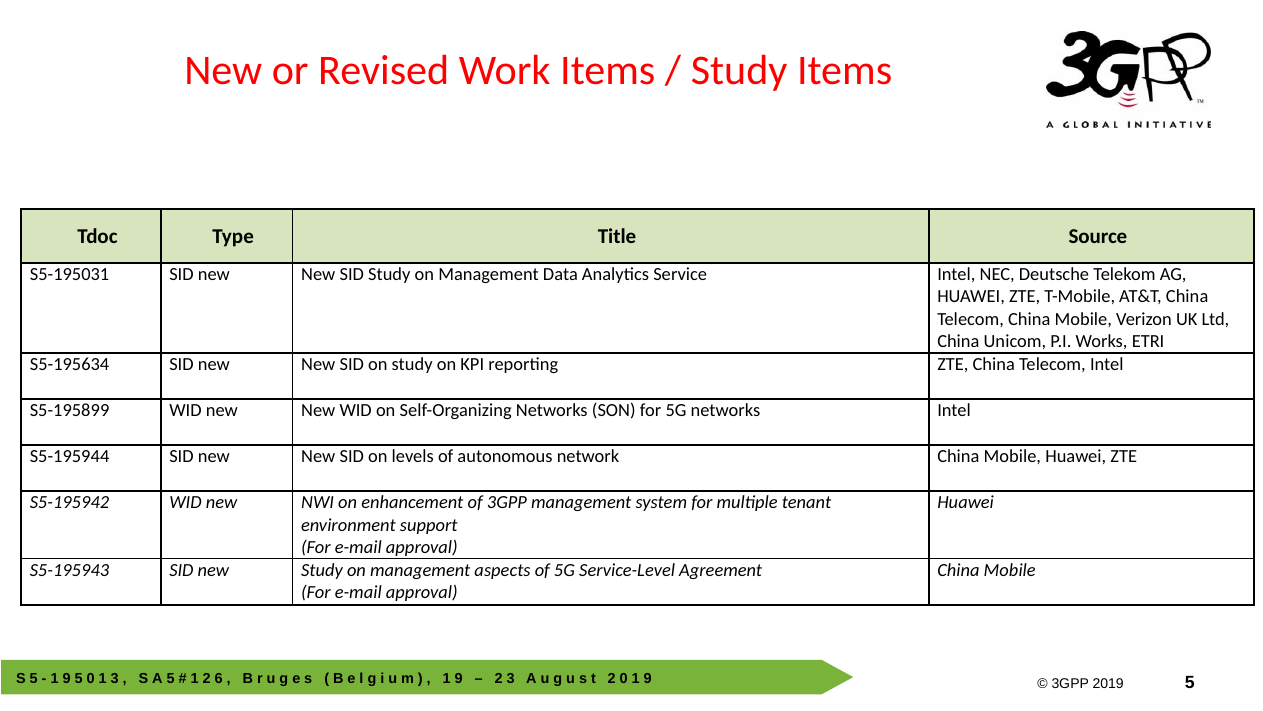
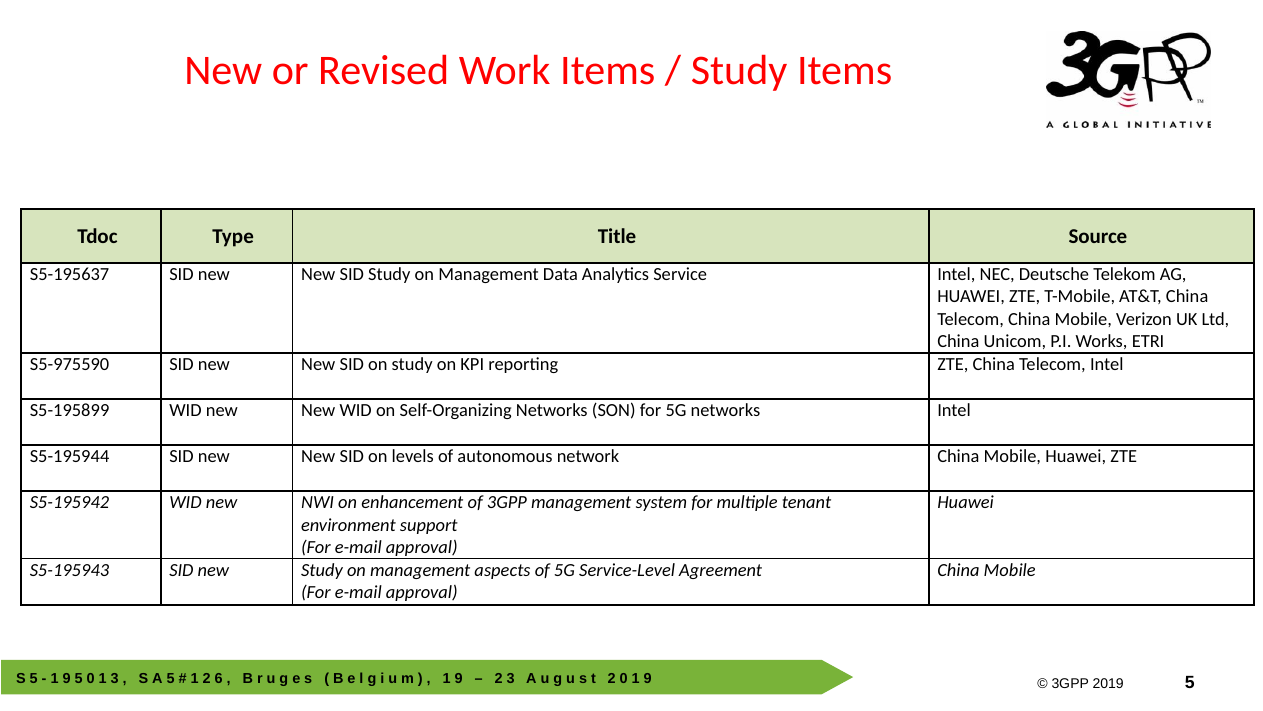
S5-195031: S5-195031 -> S5-195637
S5-195634: S5-195634 -> S5-975590
